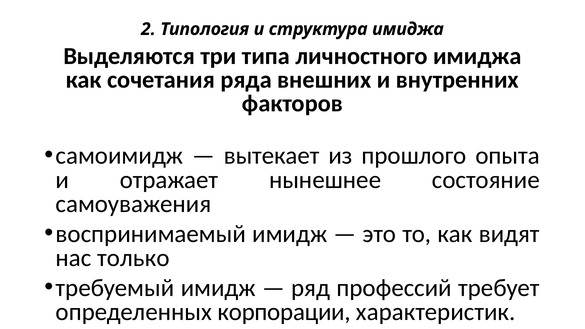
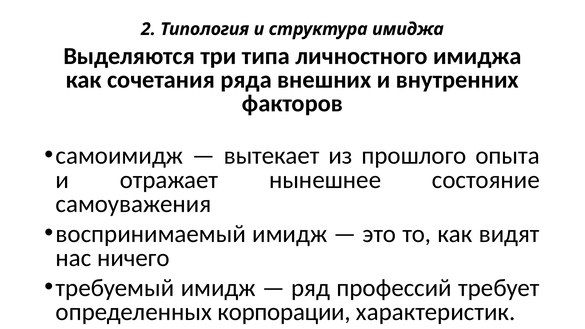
только: только -> ничего
